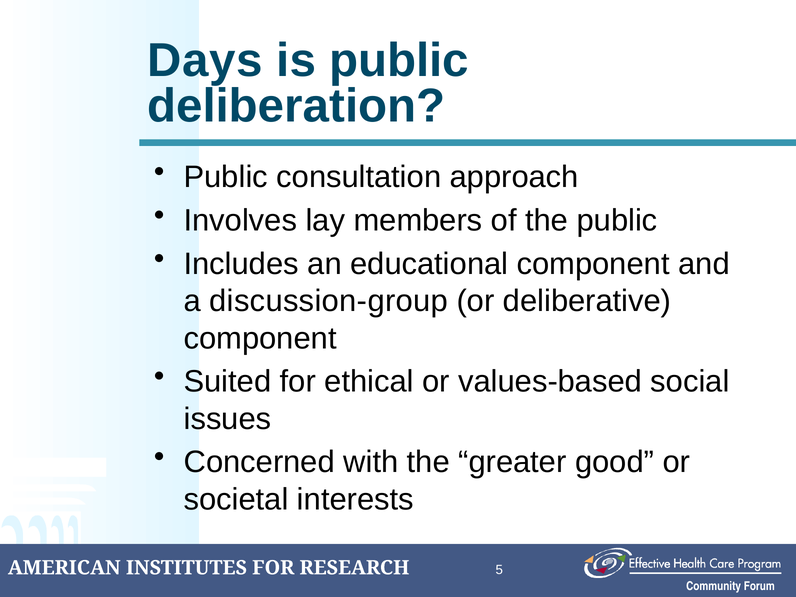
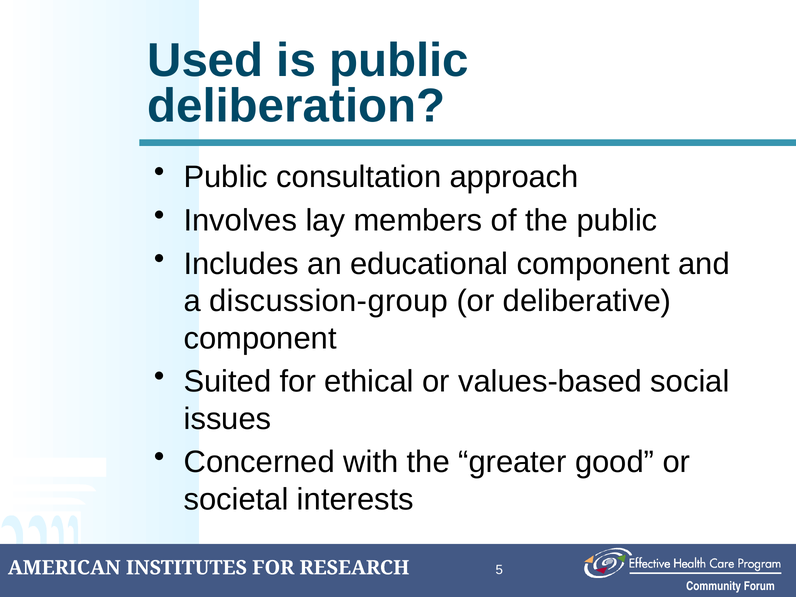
Days: Days -> Used
